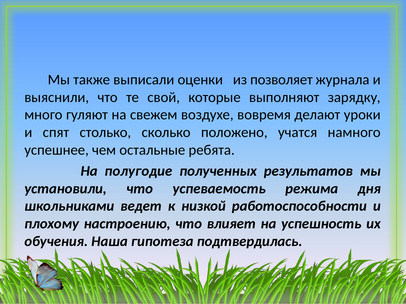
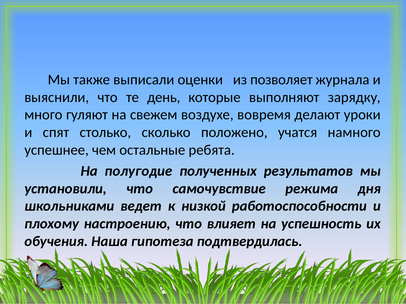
свой: свой -> день
успеваемость: успеваемость -> самочувствие
